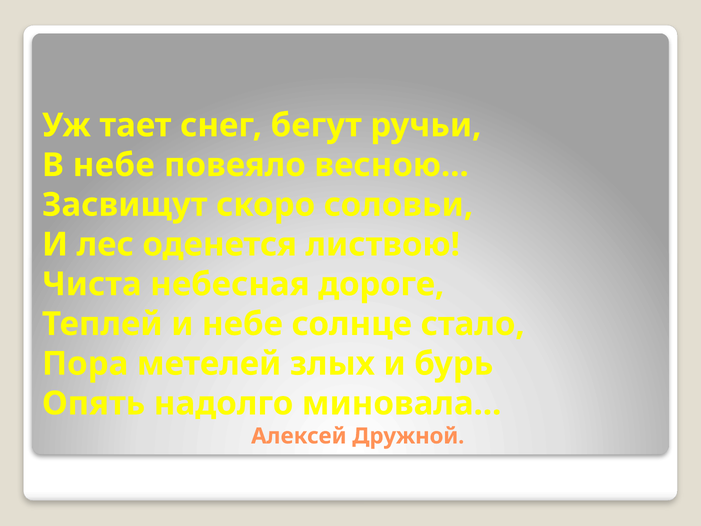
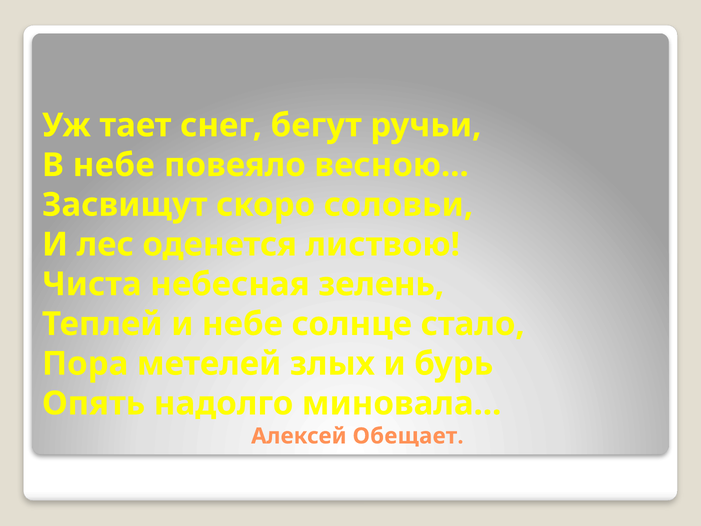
дороге: дороге -> зелень
Дружной: Дружной -> Обещает
